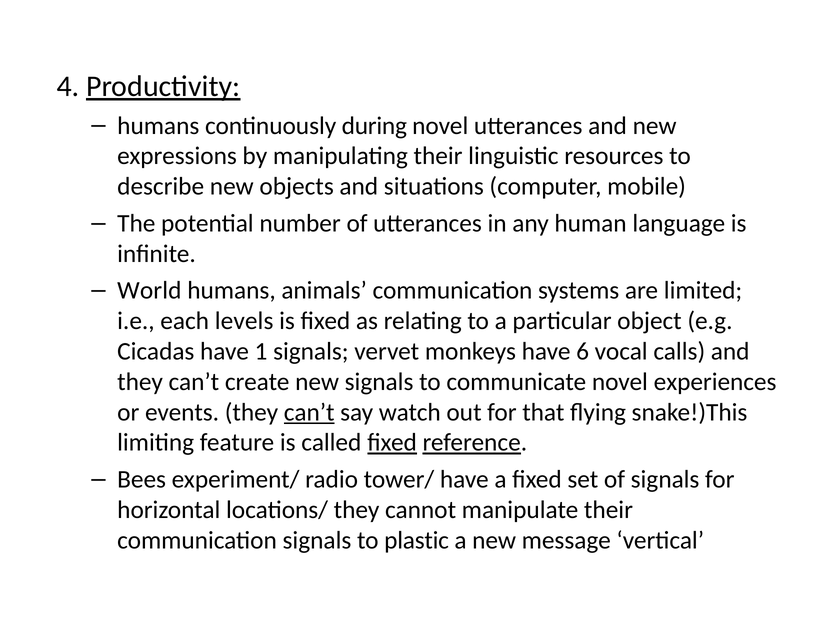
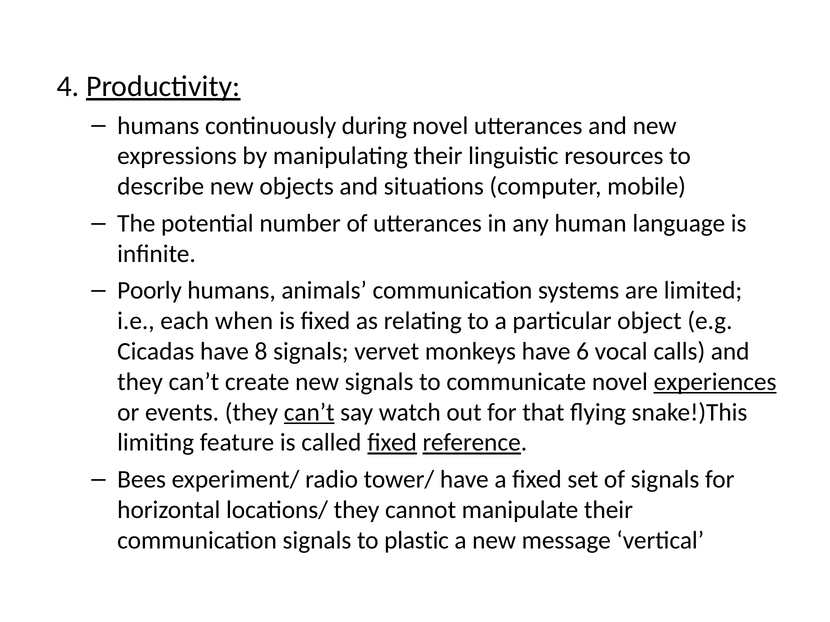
World: World -> Poorly
levels: levels -> when
1: 1 -> 8
experiences underline: none -> present
